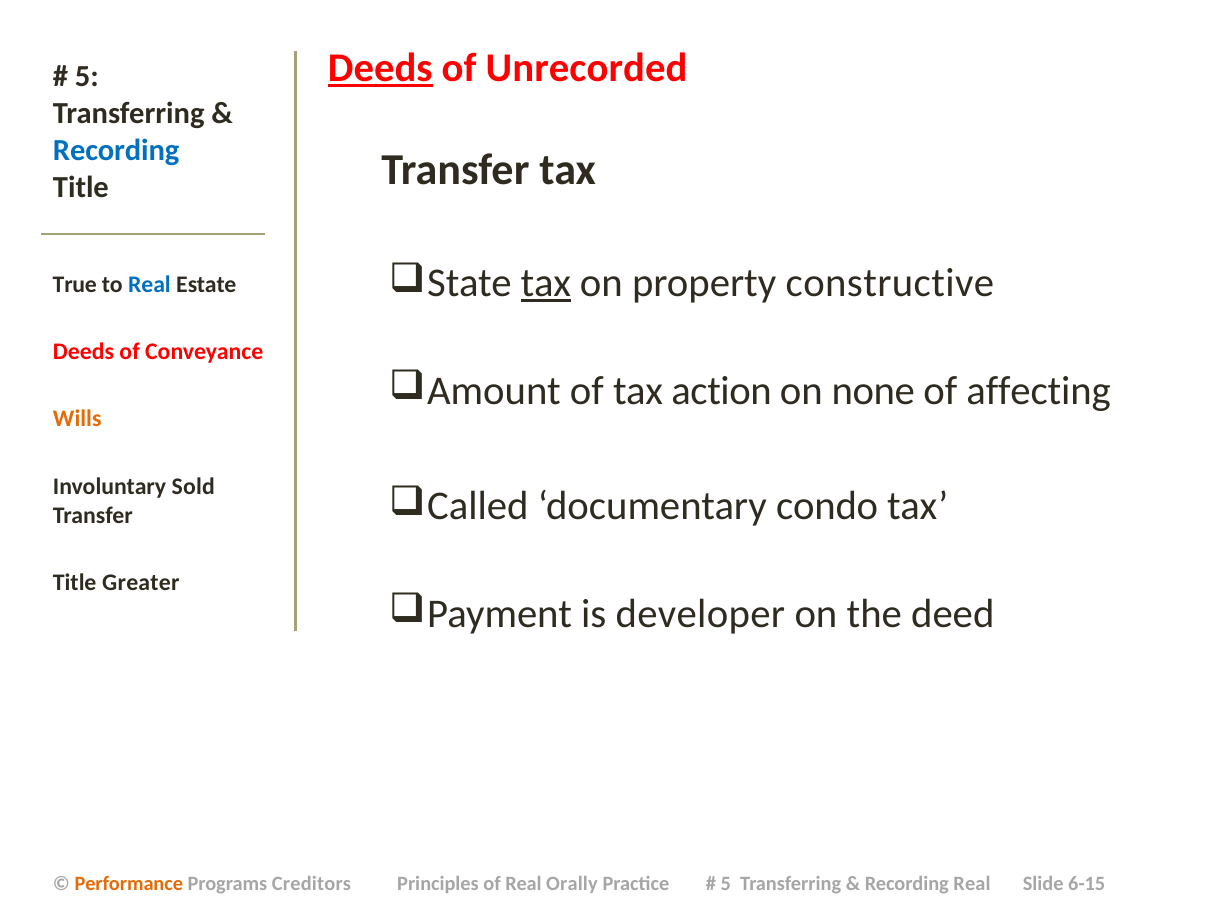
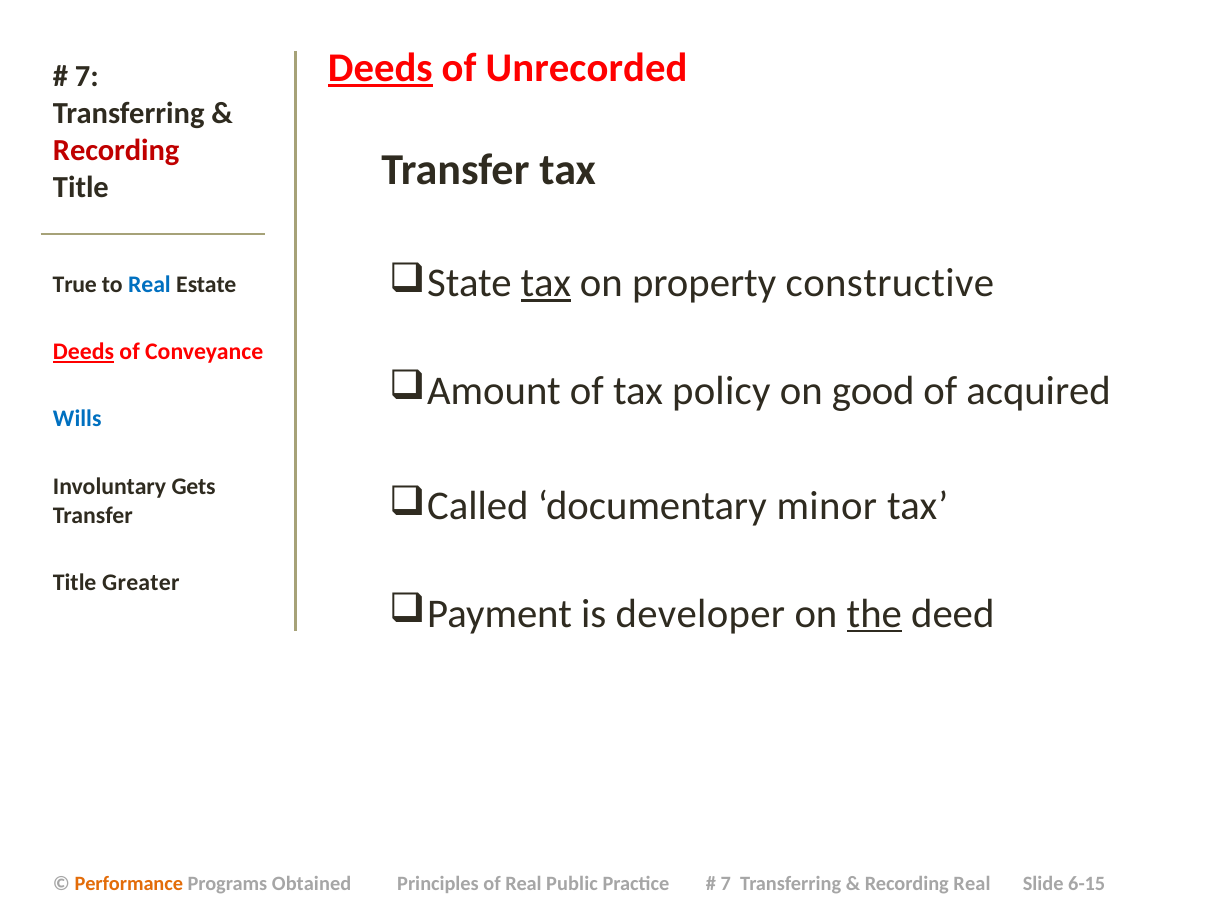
5 at (87, 76): 5 -> 7
Recording at (116, 151) colour: blue -> red
Deeds at (84, 352) underline: none -> present
action: action -> policy
none: none -> good
affecting: affecting -> acquired
Wills colour: orange -> blue
Sold: Sold -> Gets
condo: condo -> minor
the underline: none -> present
Creditors: Creditors -> Obtained
Orally: Orally -> Public
5 at (726, 884): 5 -> 7
